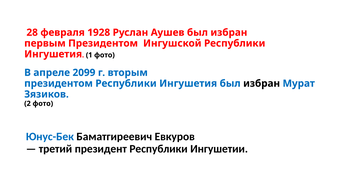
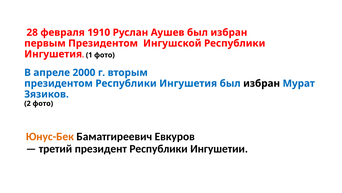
1928: 1928 -> 1910
2099: 2099 -> 2000
Юнус-Бек colour: blue -> orange
